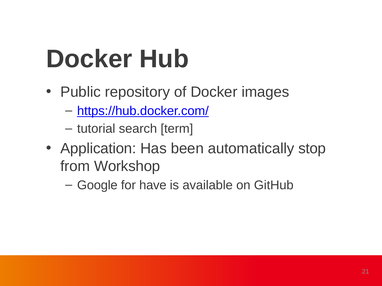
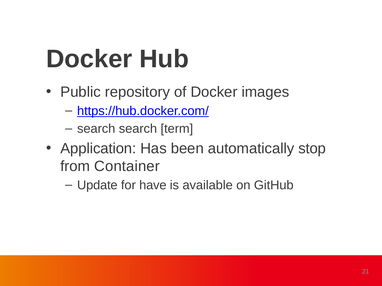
tutorial at (96, 129): tutorial -> search
Workshop: Workshop -> Container
Google: Google -> Update
